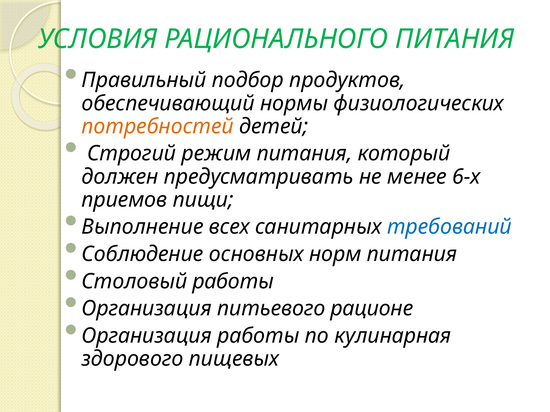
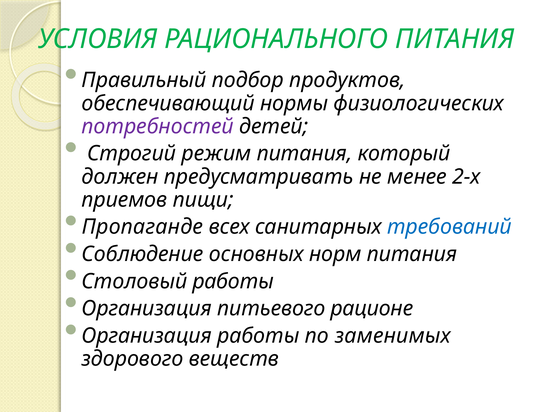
потребностей colour: orange -> purple
6-х: 6-х -> 2-х
Выполнение: Выполнение -> Пропаганде
кулинарная: кулинарная -> заменимых
пищевых: пищевых -> веществ
